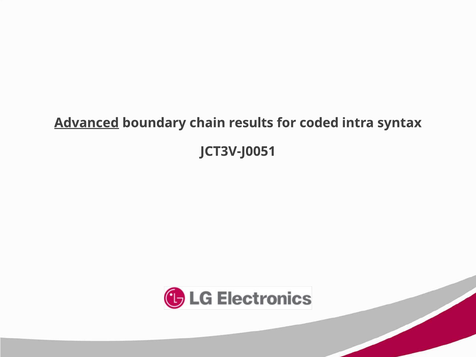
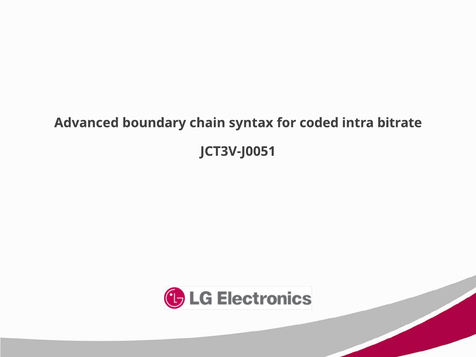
Advanced underline: present -> none
results: results -> syntax
syntax: syntax -> bitrate
